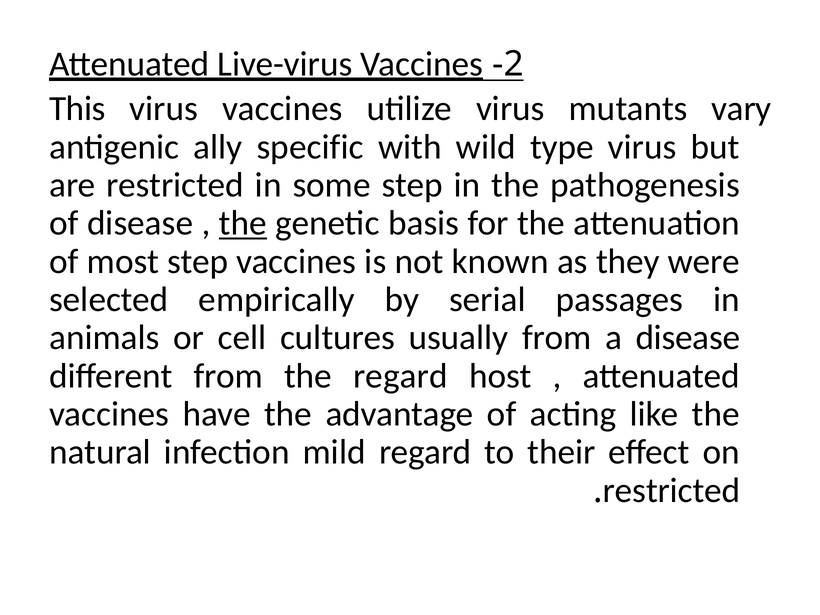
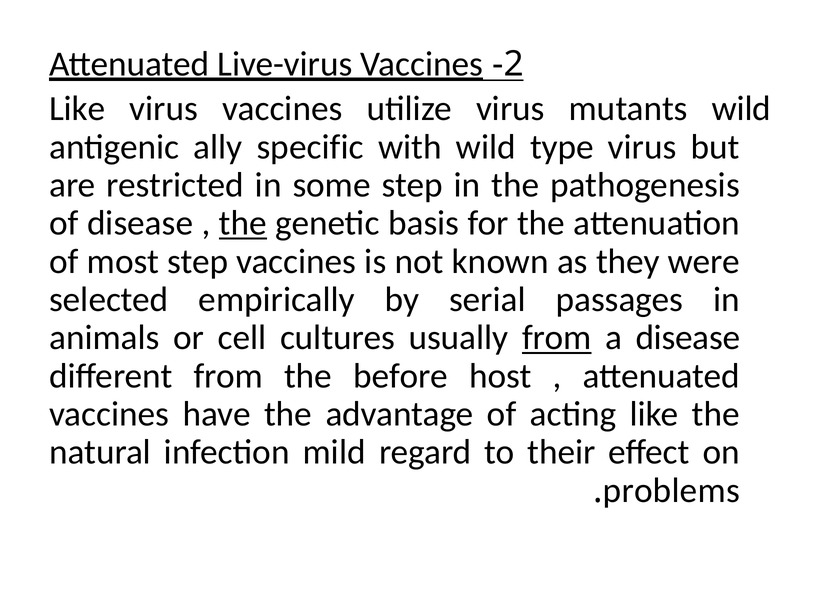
This at (77, 109): This -> Like
mutants vary: vary -> wild
from at (557, 338) underline: none -> present
the regard: regard -> before
restricted at (672, 490): restricted -> problems
